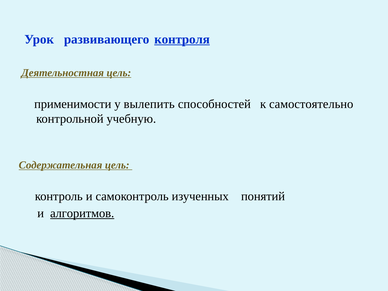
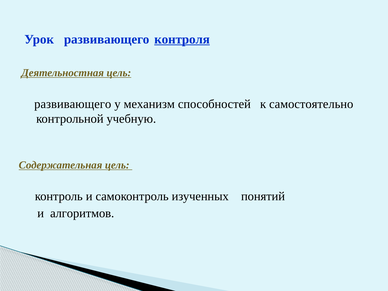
применимости at (73, 104): применимости -> развивающего
вылепить: вылепить -> механизм
алгоритмов underline: present -> none
